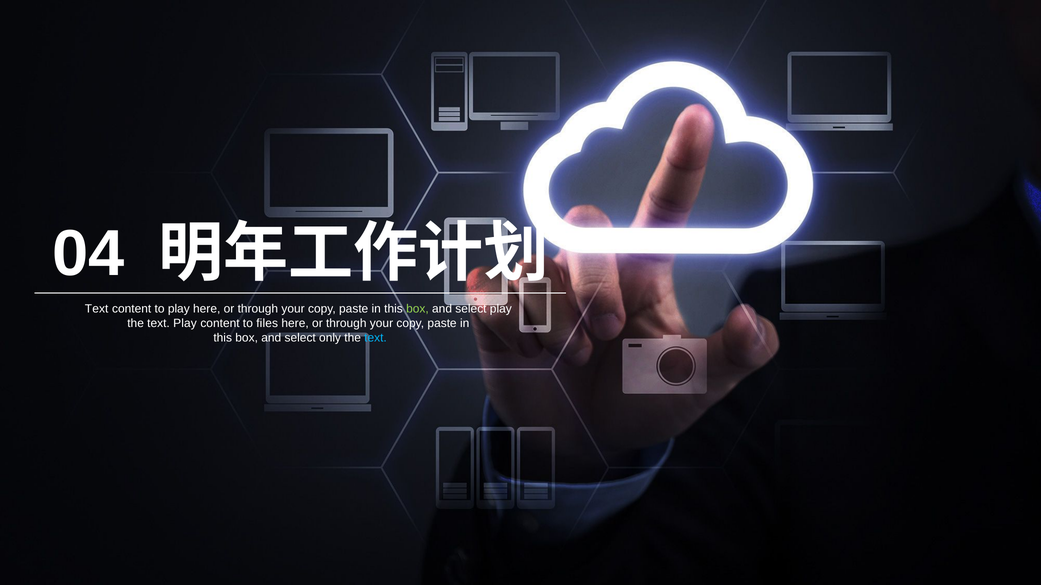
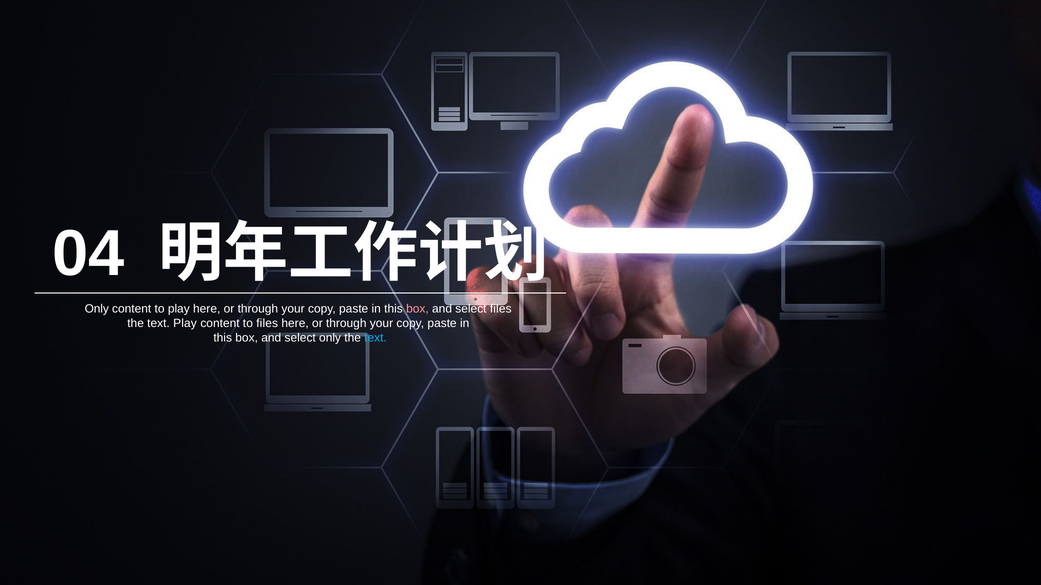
Text at (97, 309): Text -> Only
box at (417, 309) colour: light green -> pink
select play: play -> files
